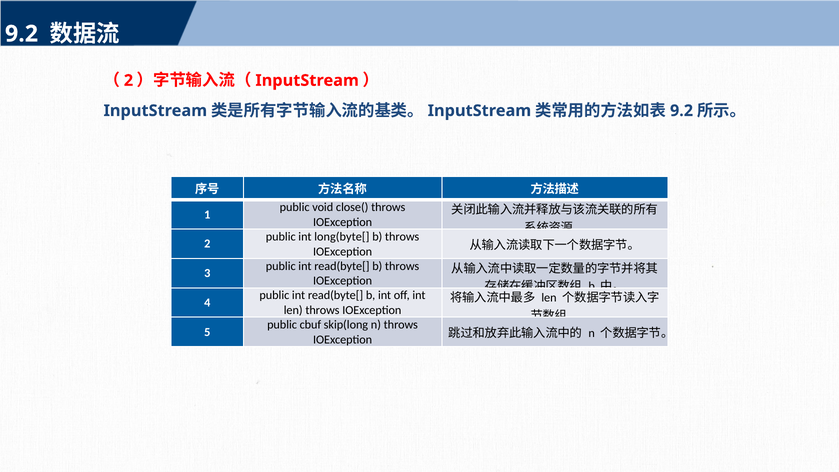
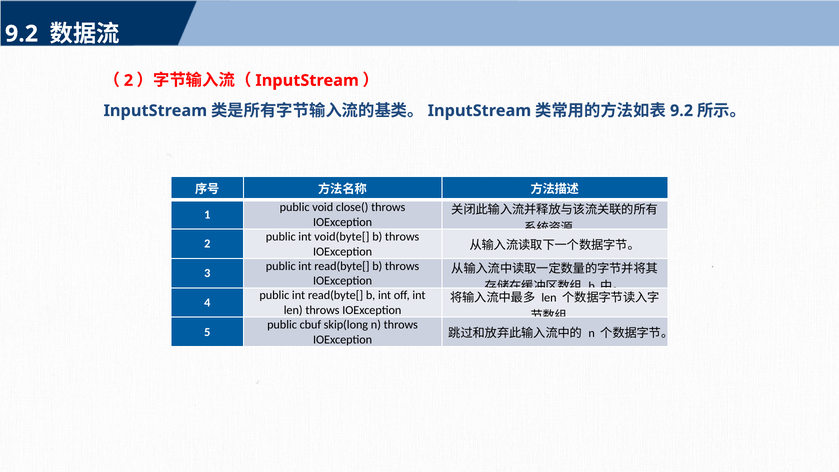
long(byte[: long(byte[ -> void(byte[
